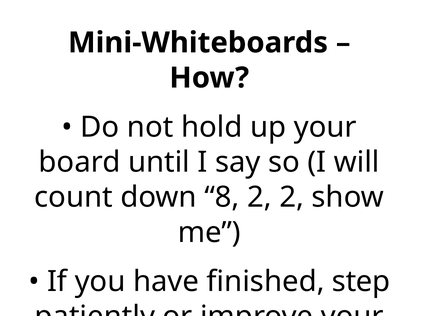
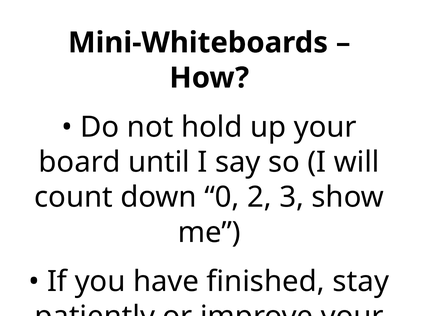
8: 8 -> 0
2 2: 2 -> 3
step: step -> stay
